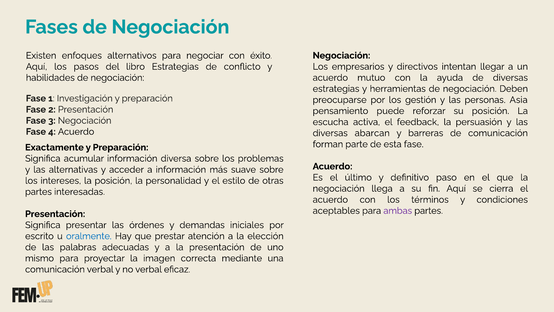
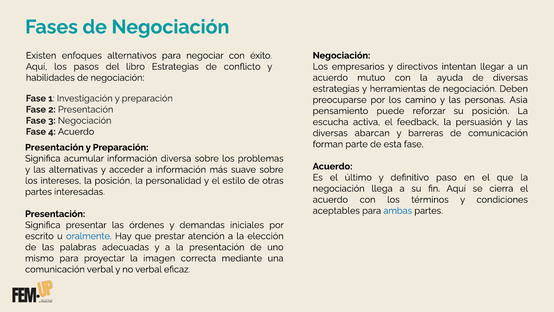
gestión: gestión -> camino
Exactamente at (54, 147): Exactamente -> Presentación
ambas colour: purple -> blue
